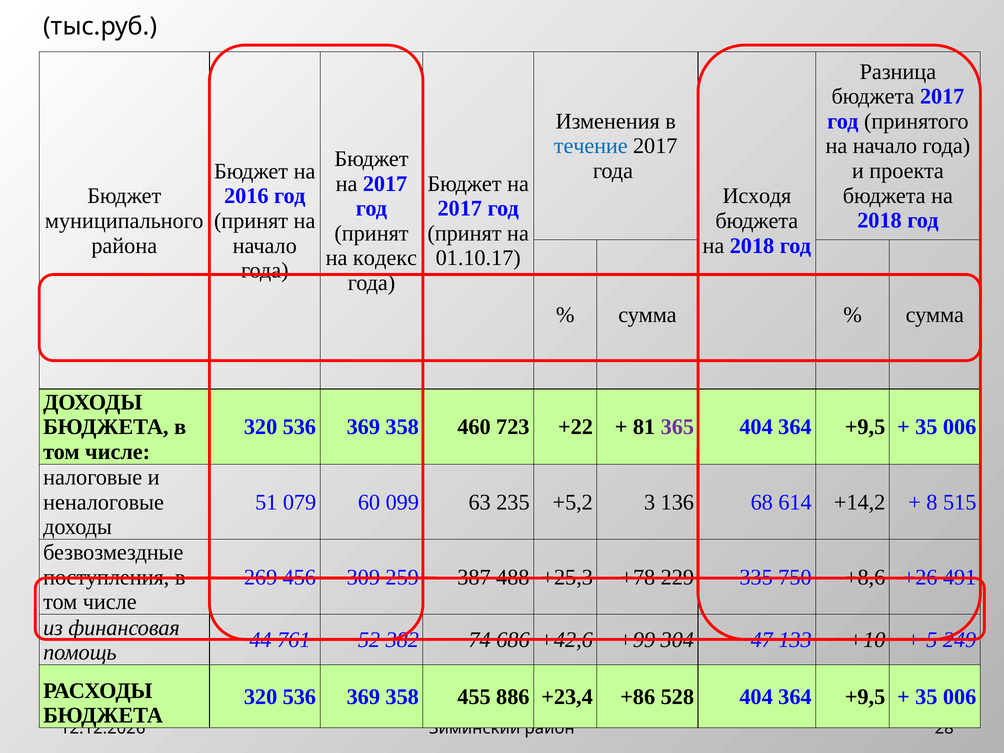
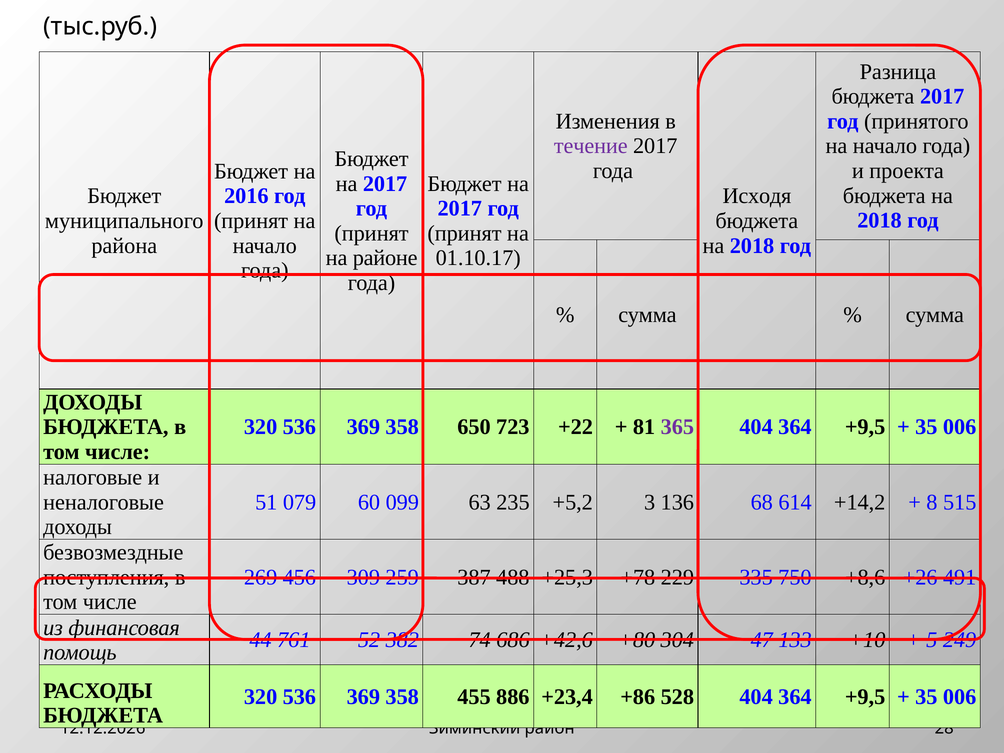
течение colour: blue -> purple
кодекс: кодекс -> районе
460: 460 -> 650
+99: +99 -> +80
